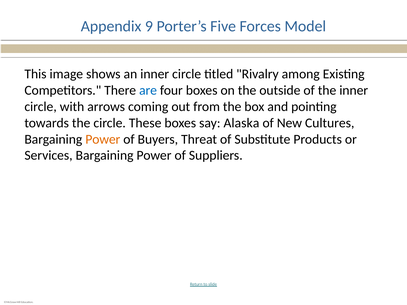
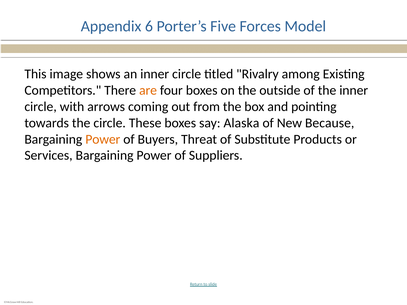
9: 9 -> 6
are colour: blue -> orange
Cultures: Cultures -> Because
